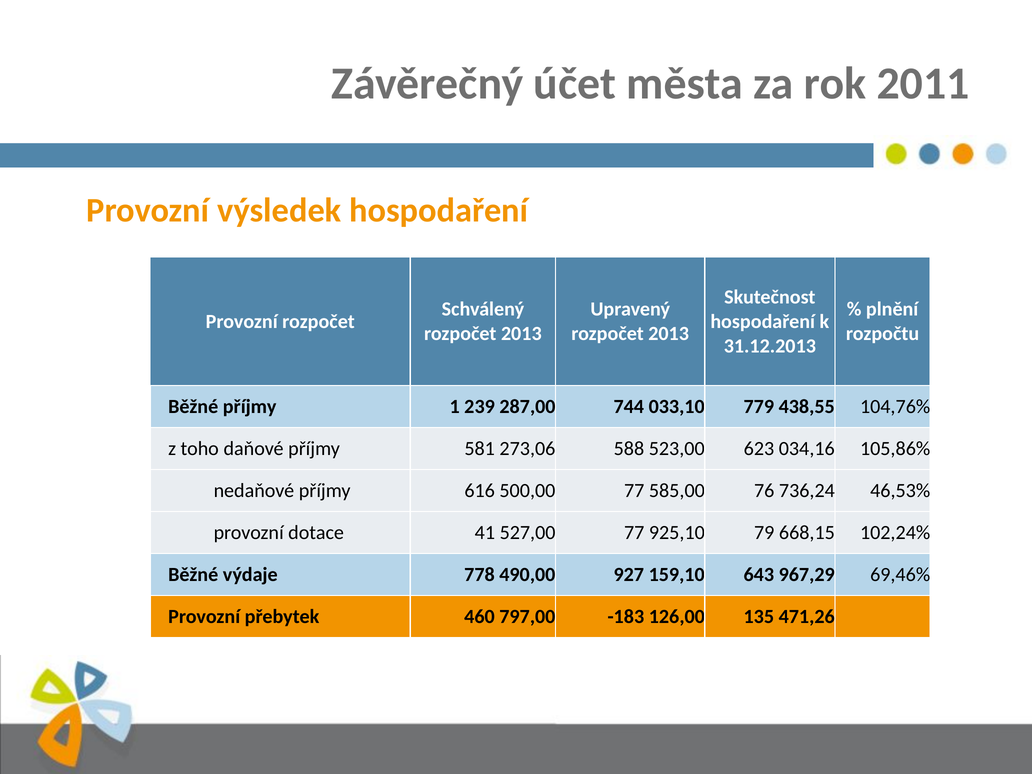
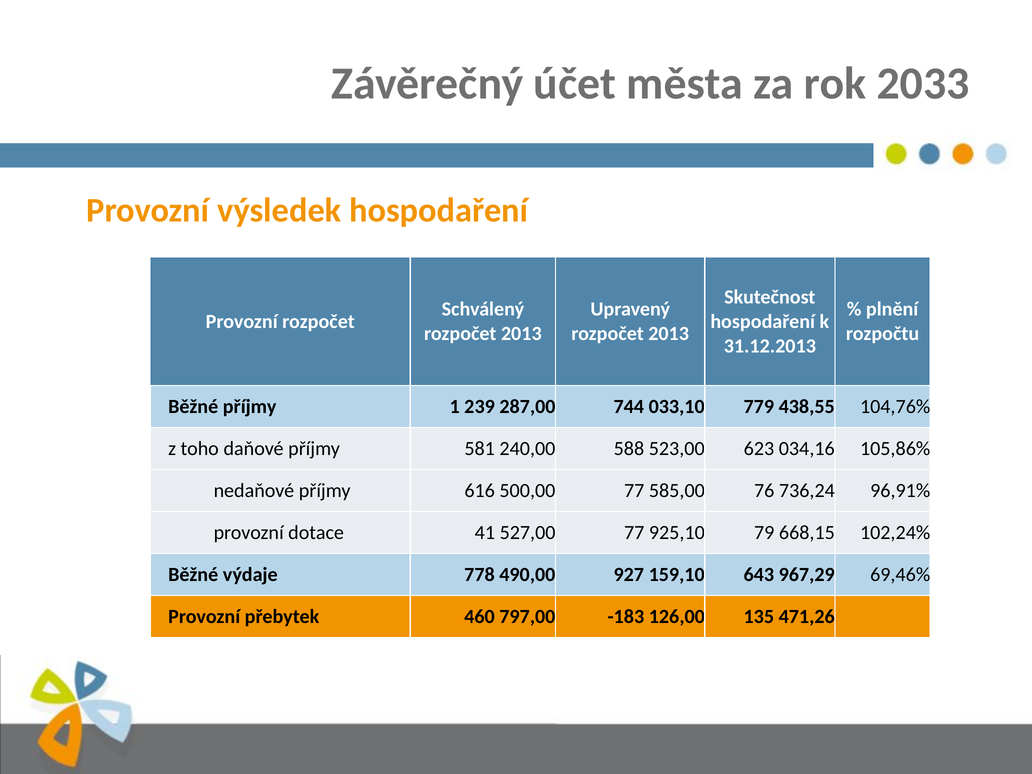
2011: 2011 -> 2033
273,06: 273,06 -> 240,00
46,53%: 46,53% -> 96,91%
